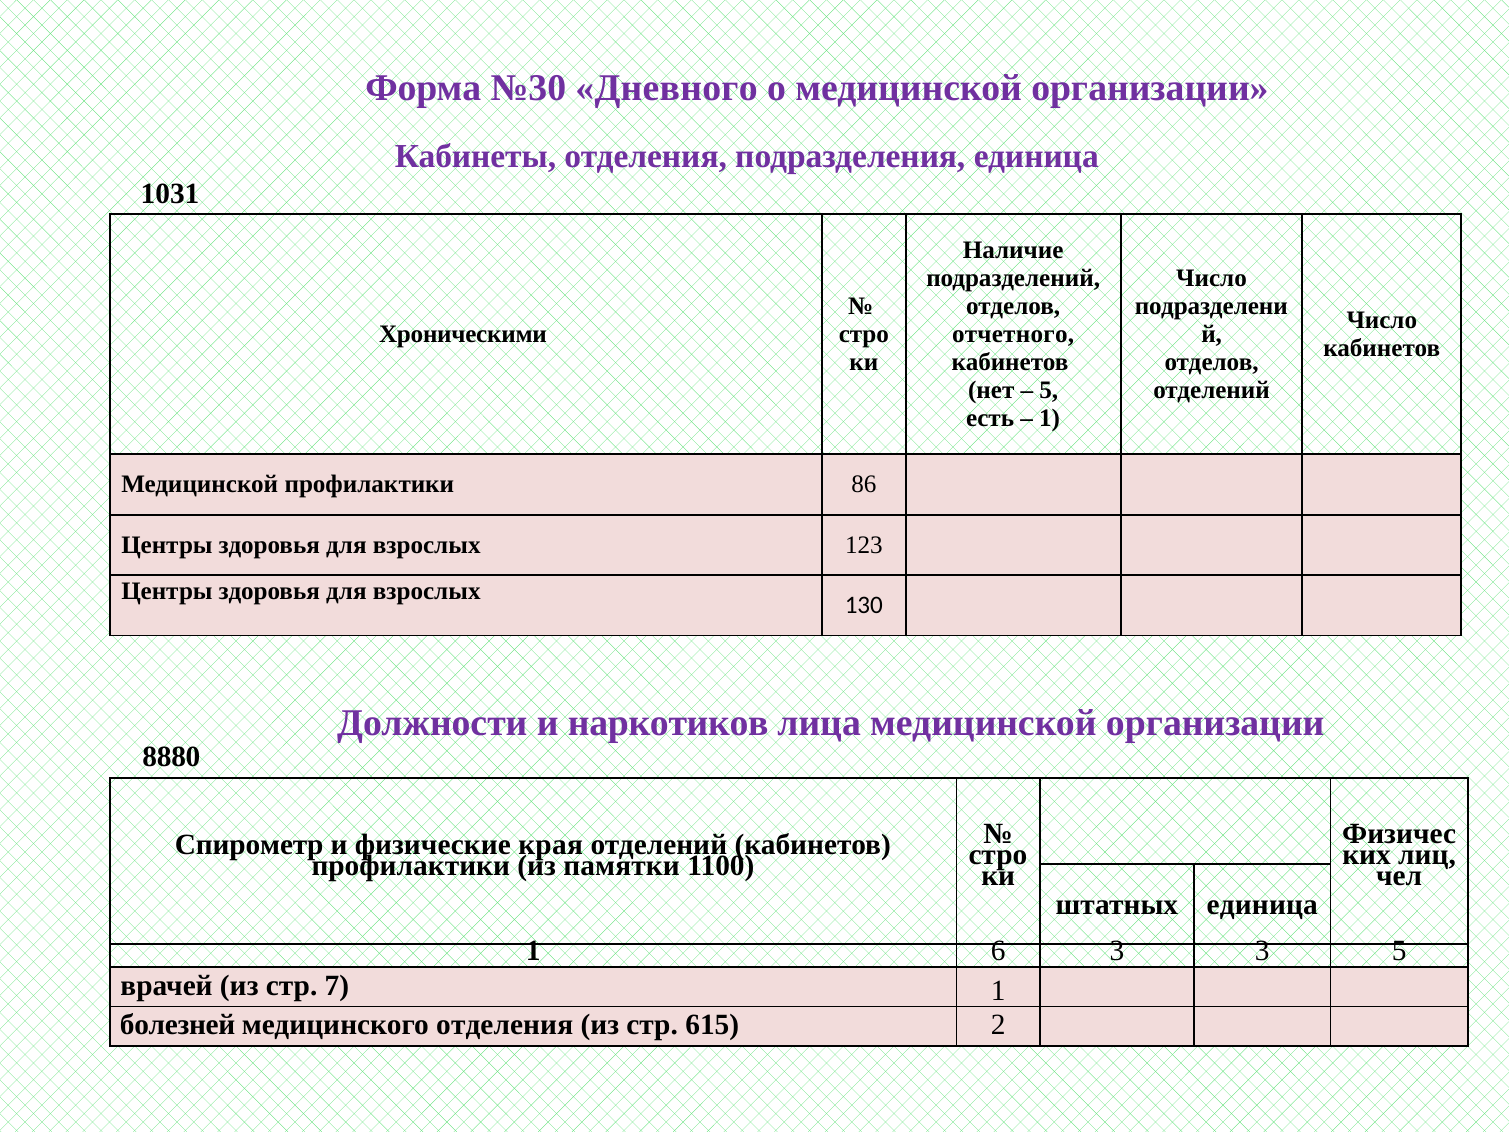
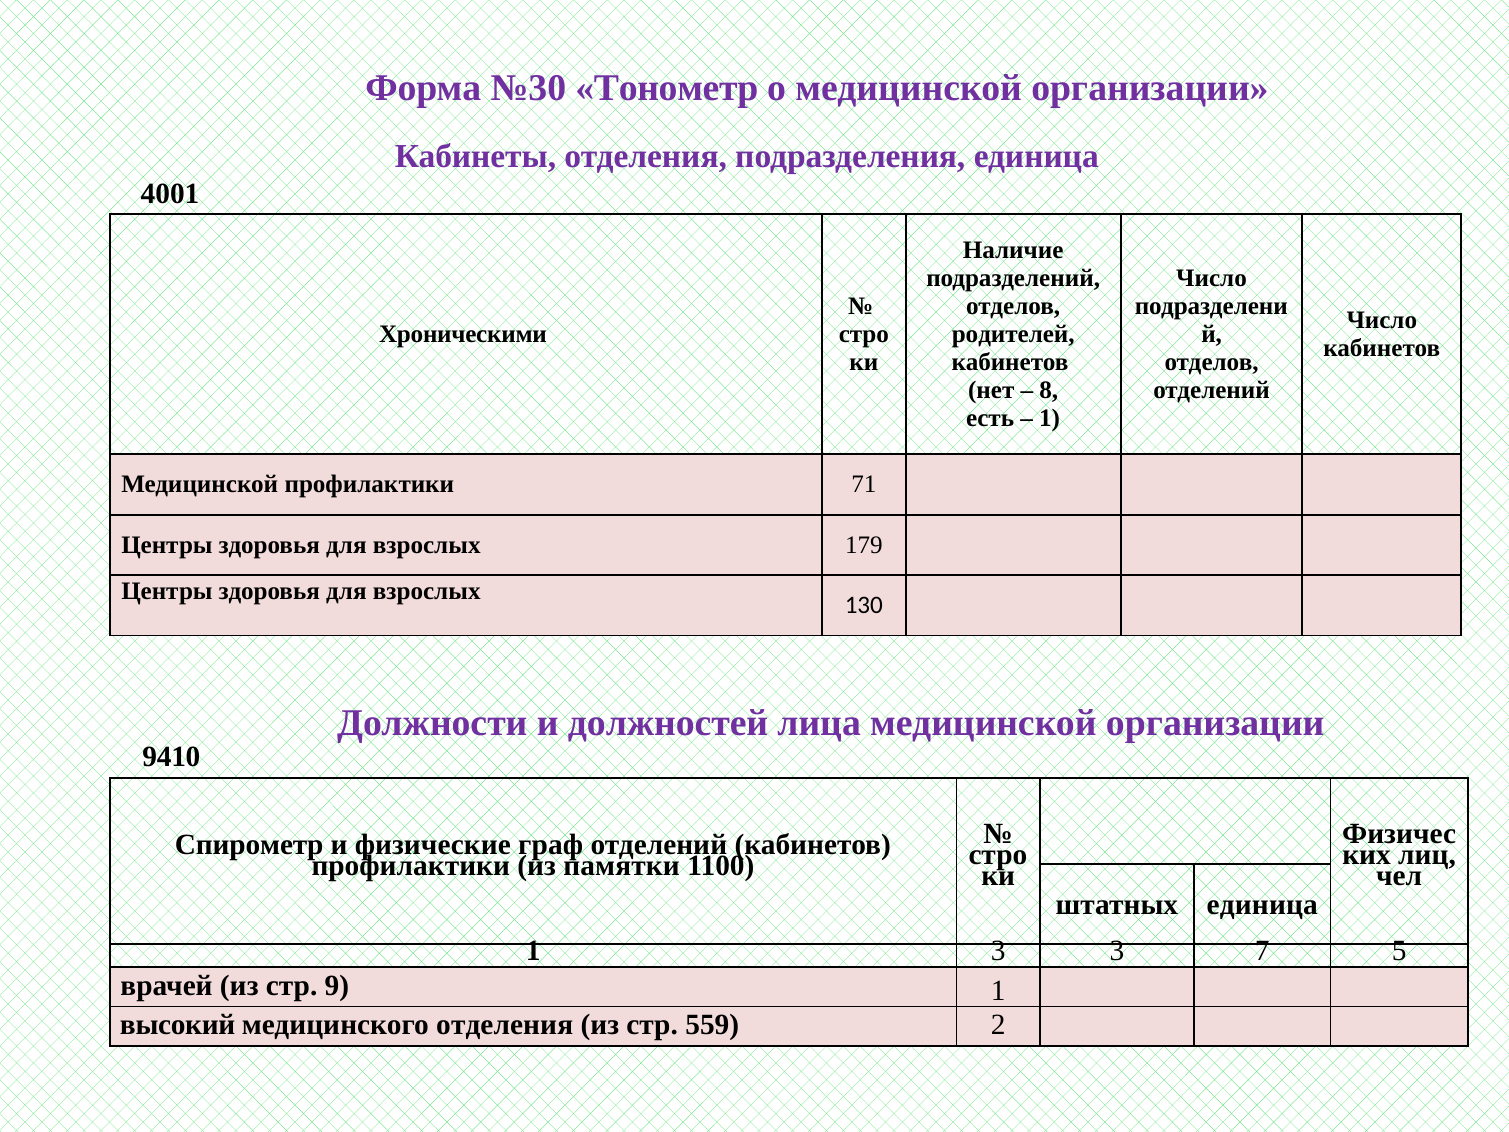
Дневного: Дневного -> Тонометр
1031: 1031 -> 4001
отчетного: отчетного -> родителей
5 at (1049, 390): 5 -> 8
86: 86 -> 71
123: 123 -> 179
наркотиков: наркотиков -> должностей
8880: 8880 -> 9410
края: края -> граф
1 6: 6 -> 3
3 3: 3 -> 7
7: 7 -> 9
болезней: болезней -> высокий
615: 615 -> 559
